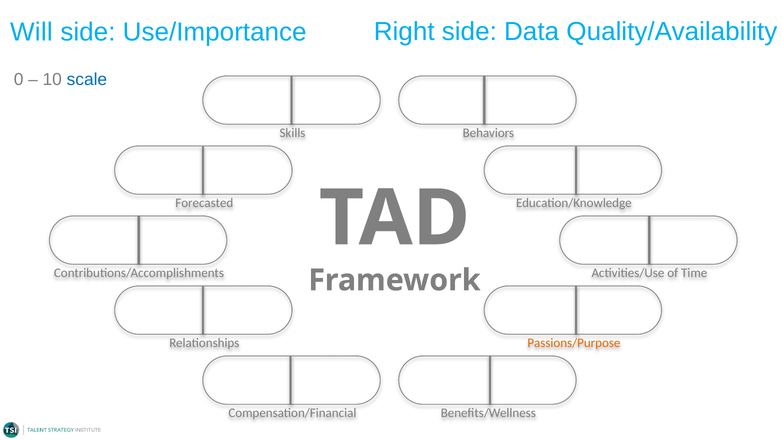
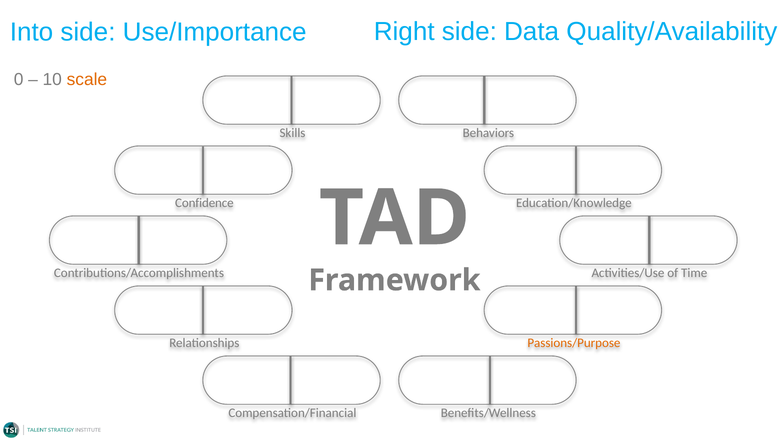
Will: Will -> Into
scale colour: blue -> orange
Forecasted: Forecasted -> Confidence
